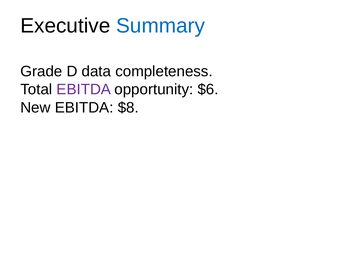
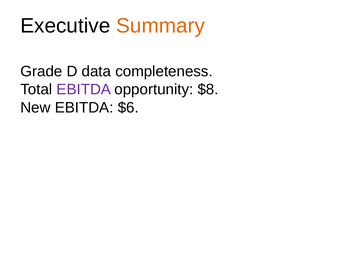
Summary colour: blue -> orange
$6: $6 -> $8
$8: $8 -> $6
